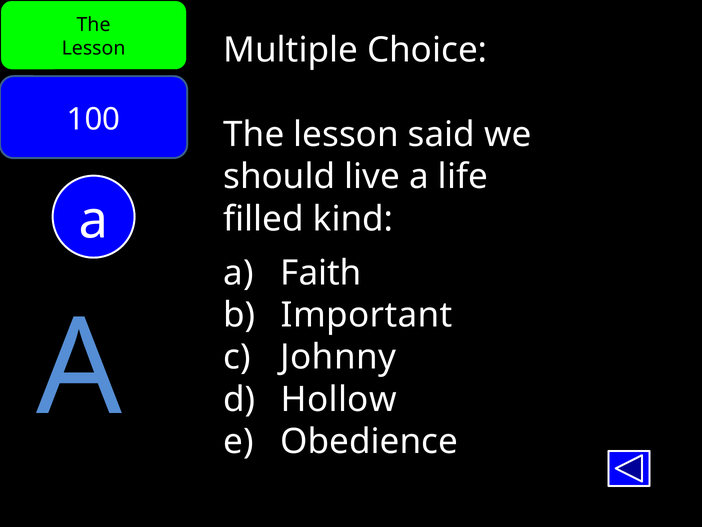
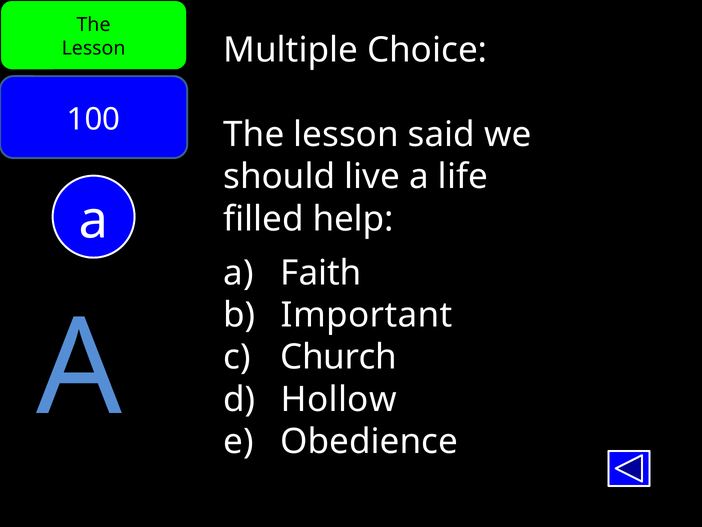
kind: kind -> help
Johnny: Johnny -> Church
